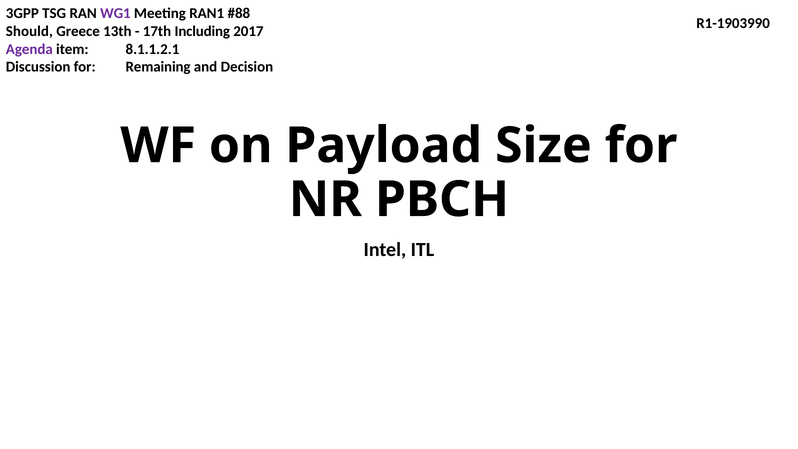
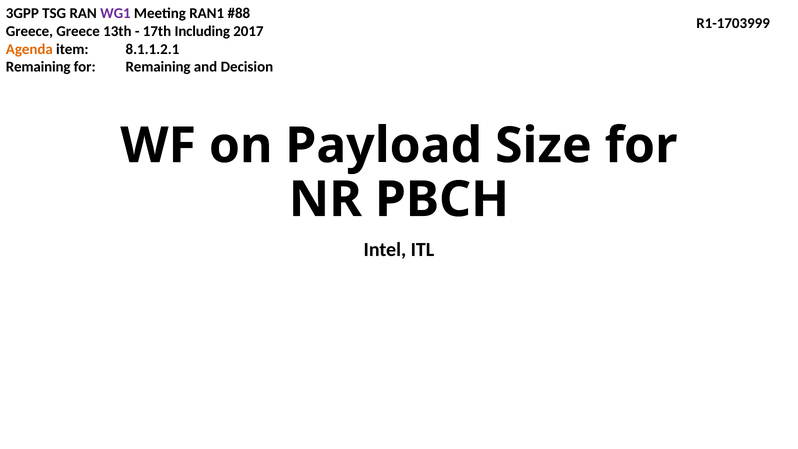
R1-1903990: R1-1903990 -> R1-1703999
Should at (29, 31): Should -> Greece
Agenda colour: purple -> orange
Discussion at (38, 67): Discussion -> Remaining
